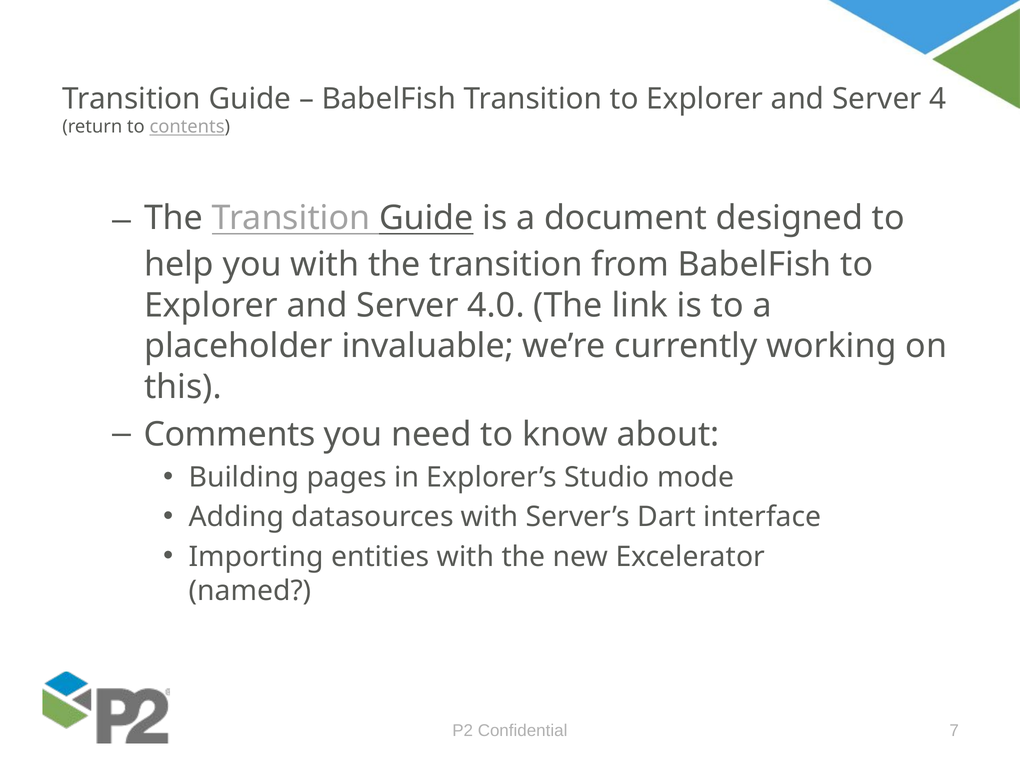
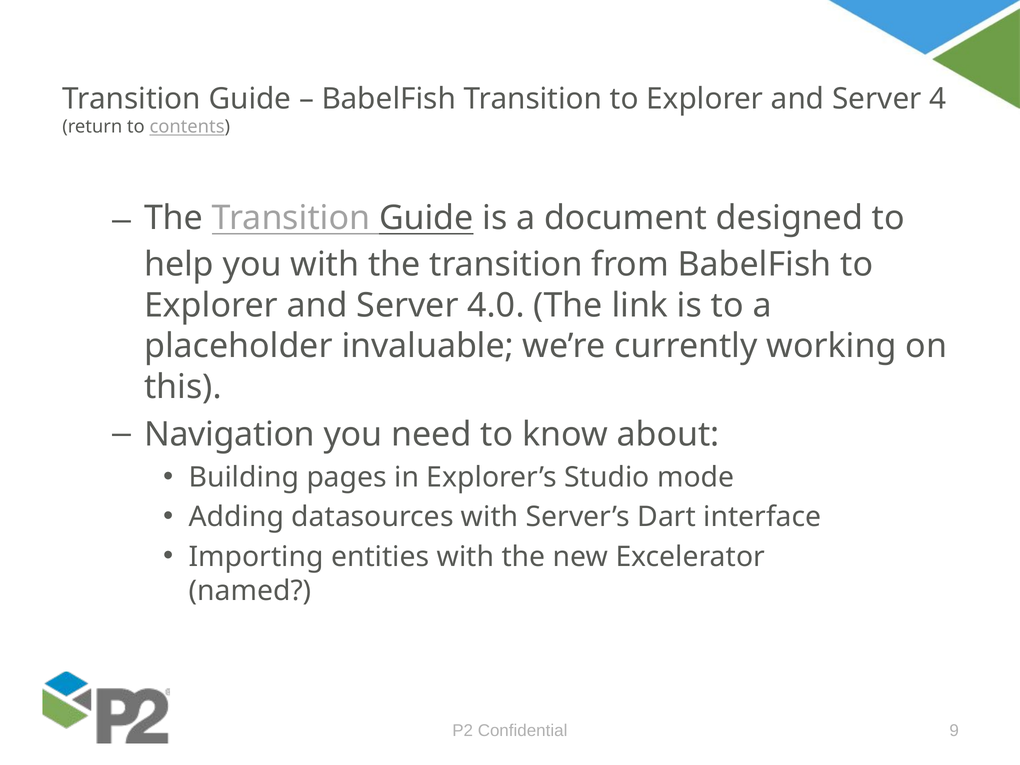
Comments: Comments -> Navigation
7: 7 -> 9
